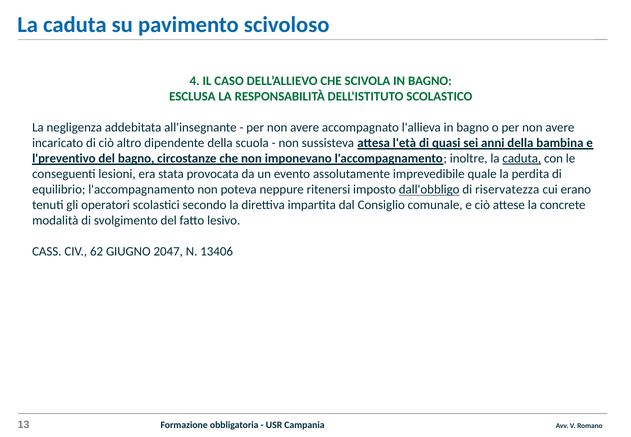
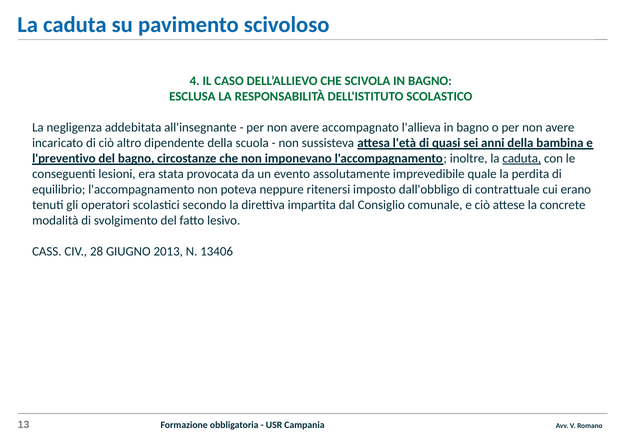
dall'obbligo underline: present -> none
riservatezza: riservatezza -> contrattuale
62: 62 -> 28
2047: 2047 -> 2013
